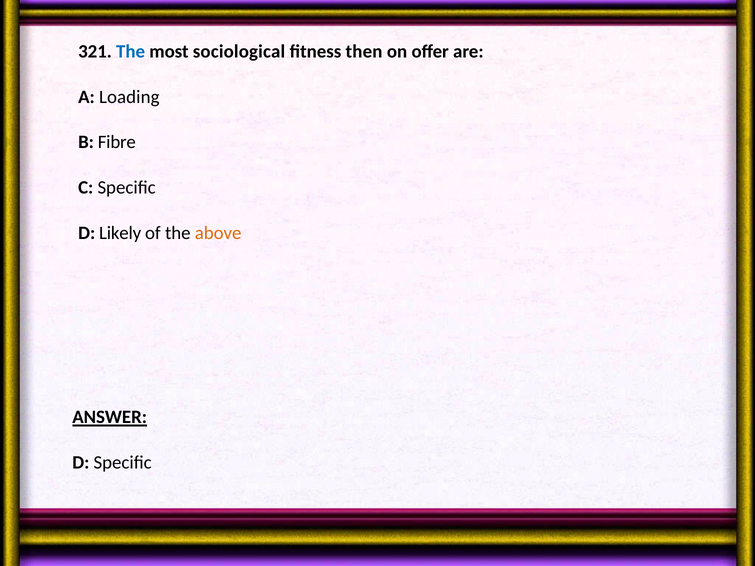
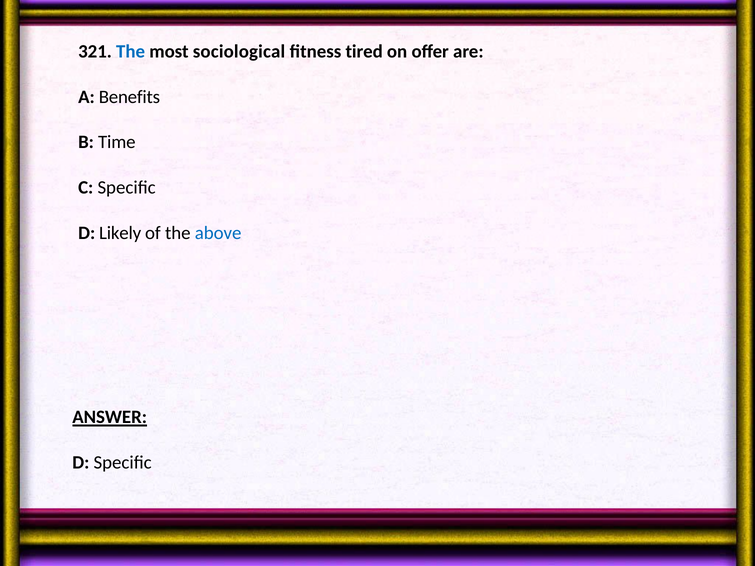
then: then -> tired
Loading: Loading -> Benefits
Fibre: Fibre -> Time
above colour: orange -> blue
